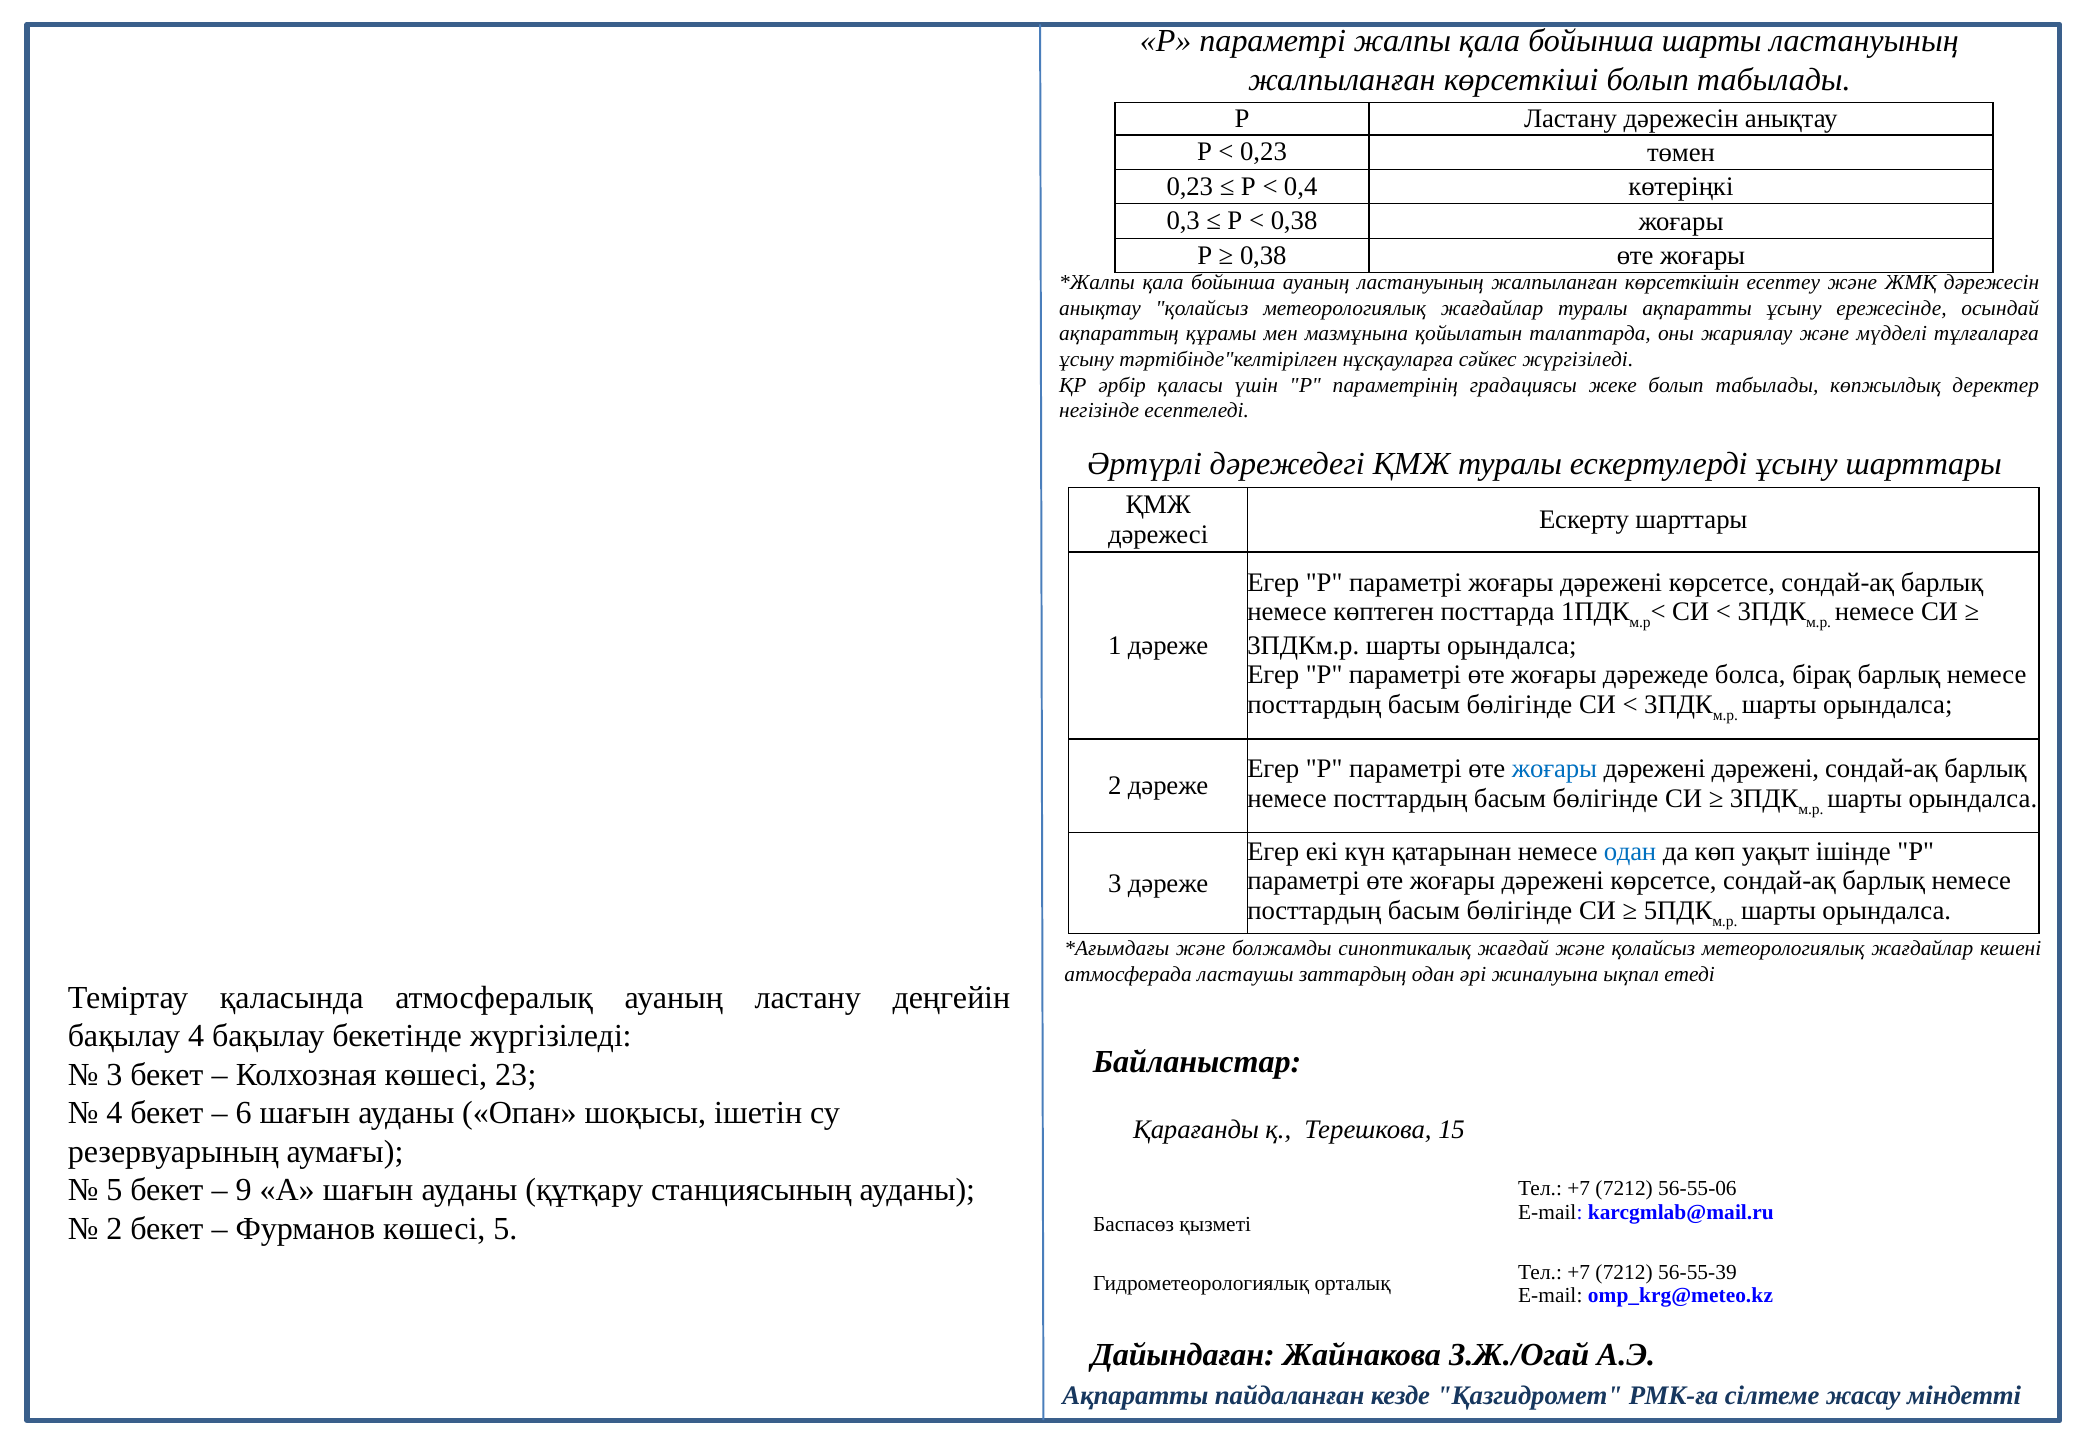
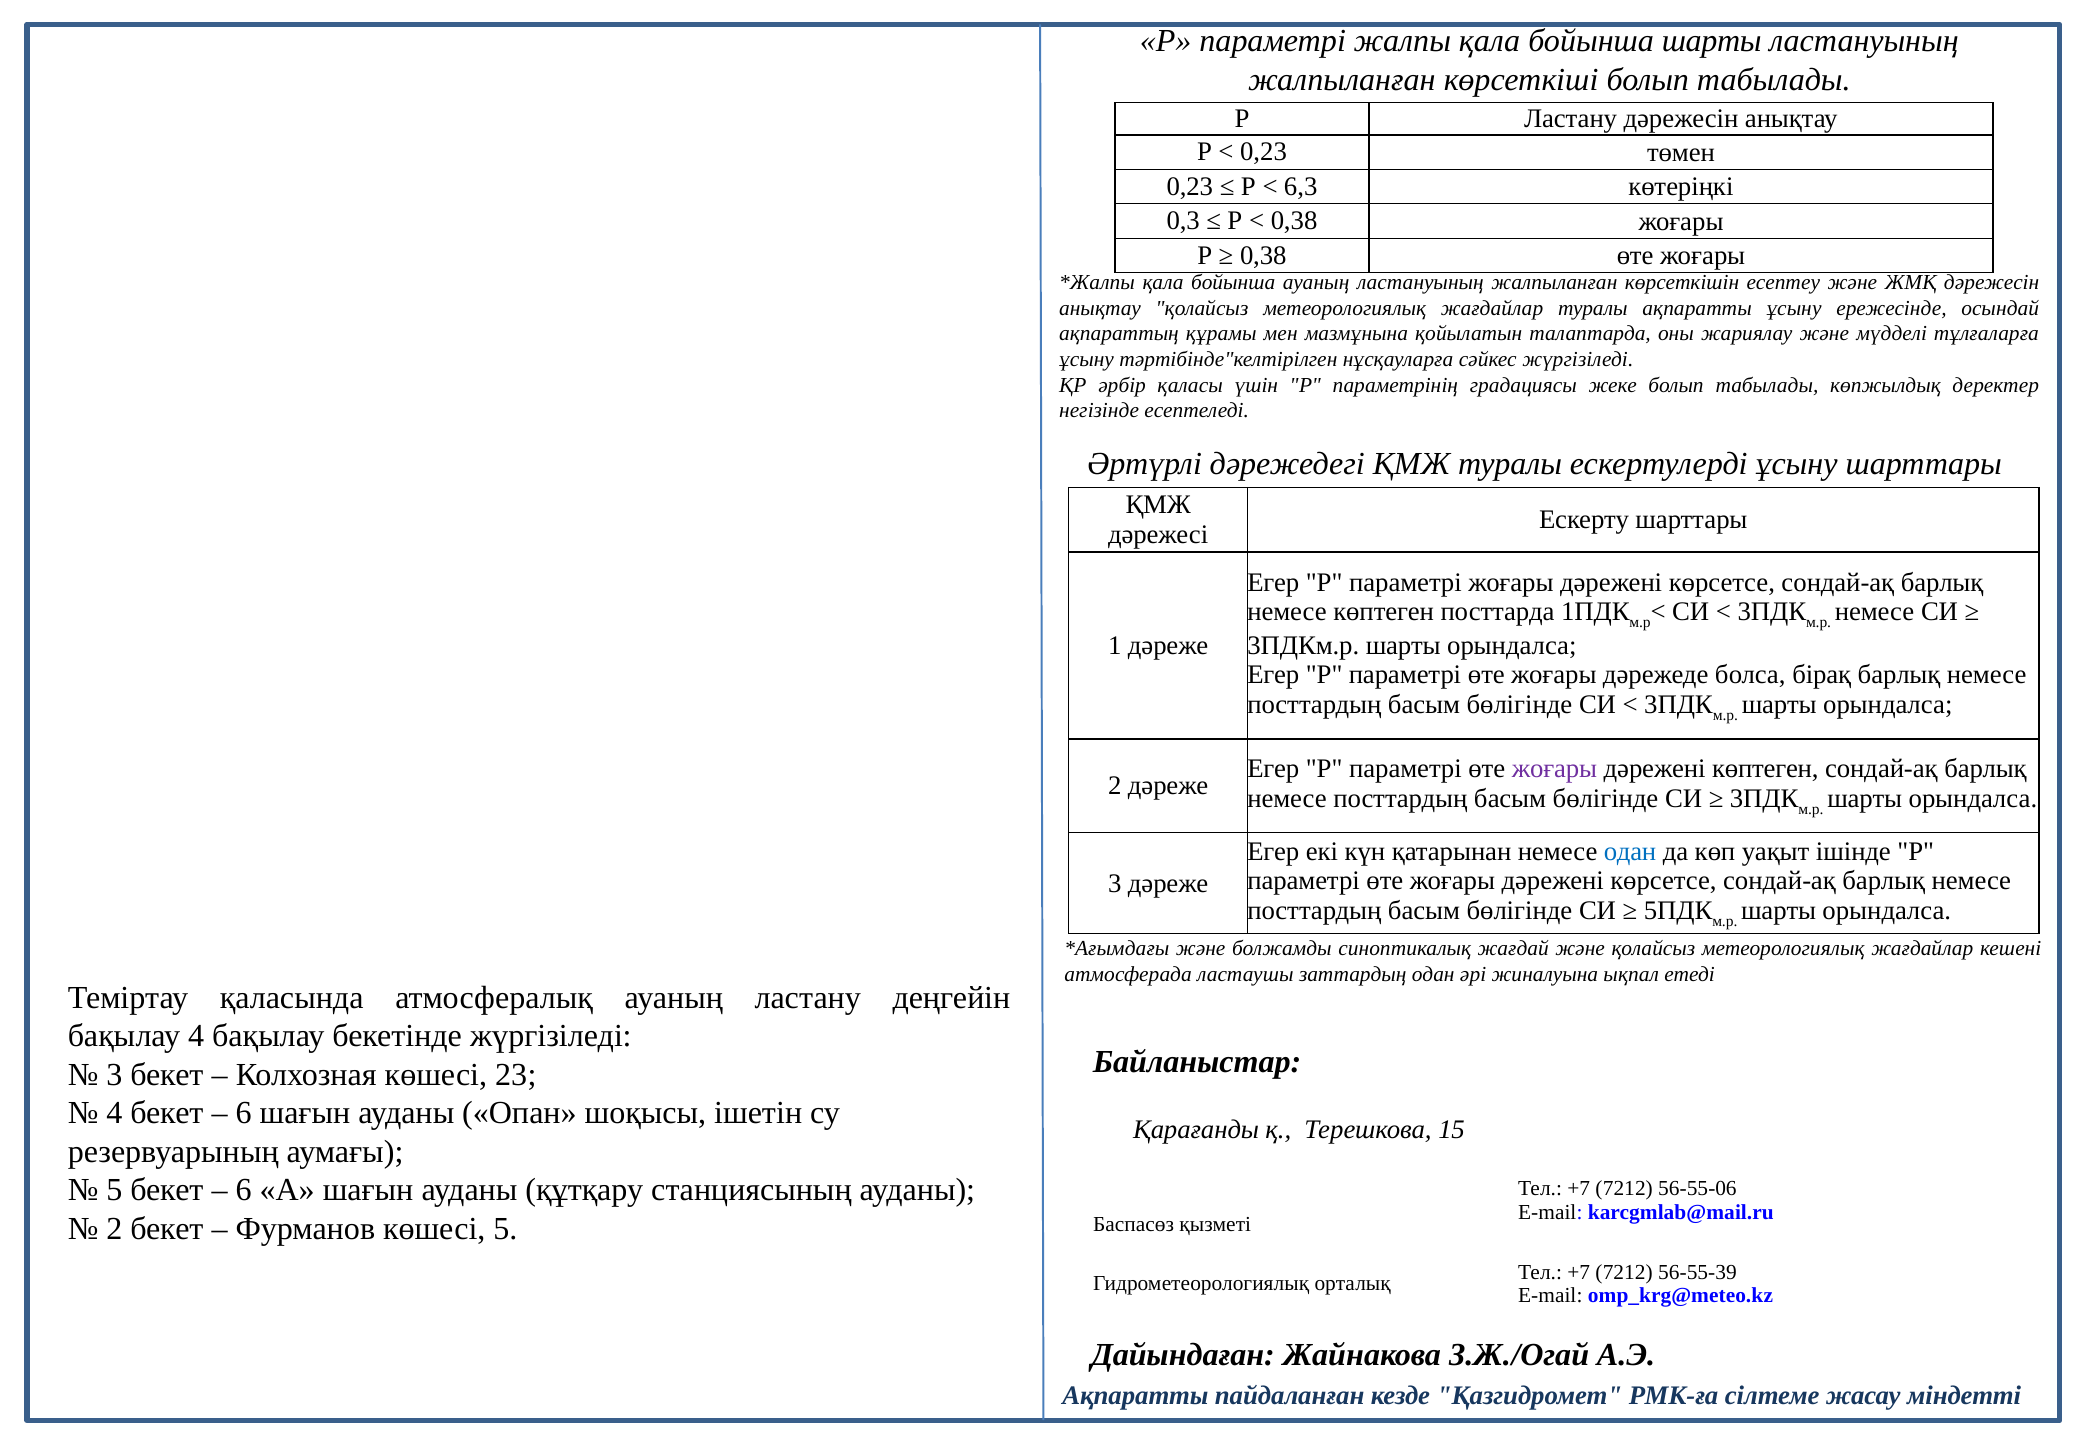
0,4: 0,4 -> 6,3
жоғары at (1554, 769) colour: blue -> purple
дәрежені дәрежені: дәрежені -> көптеген
9 at (244, 1190): 9 -> 6
